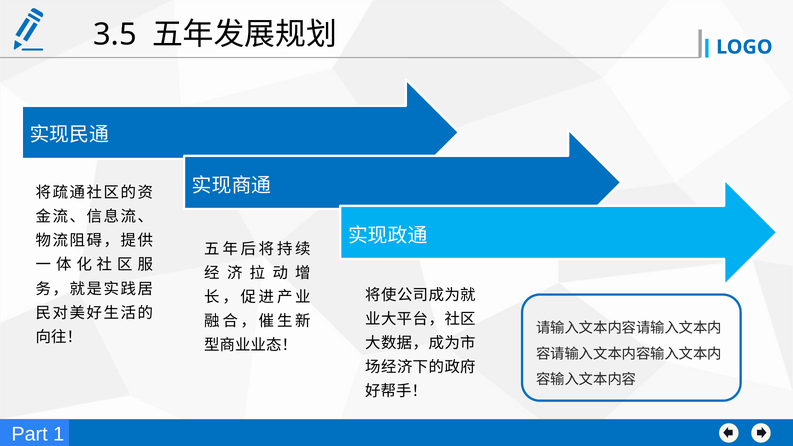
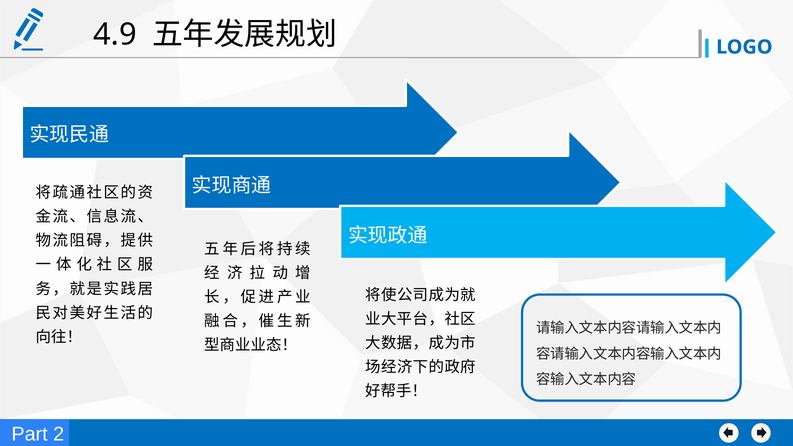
3.5: 3.5 -> 4.9
1: 1 -> 2
